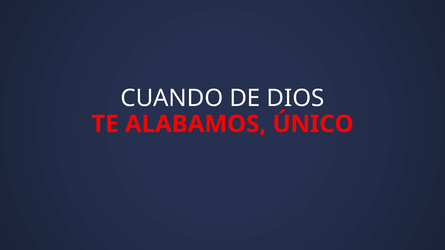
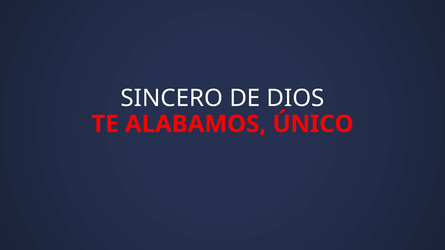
CUANDO: CUANDO -> SINCERO
